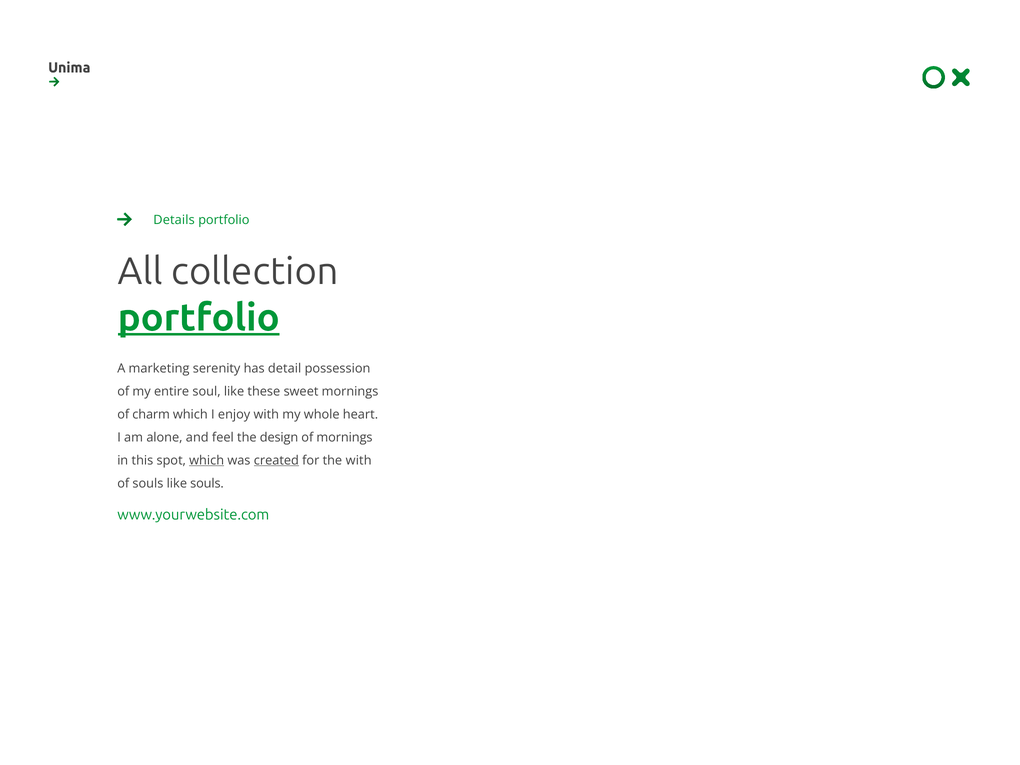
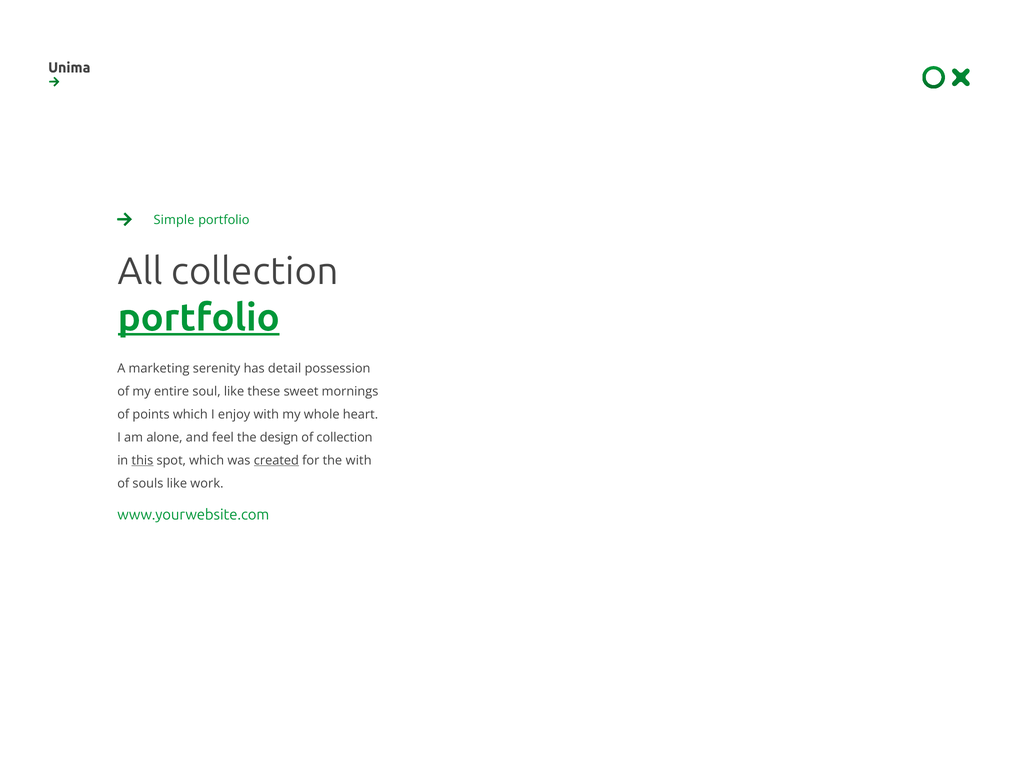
Details: Details -> Simple
charm: charm -> points
of mornings: mornings -> collection
this underline: none -> present
which at (207, 460) underline: present -> none
like souls: souls -> work
